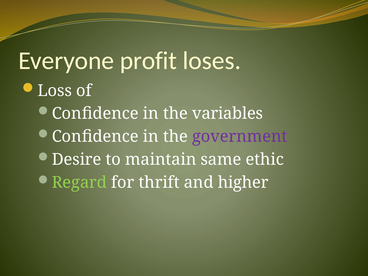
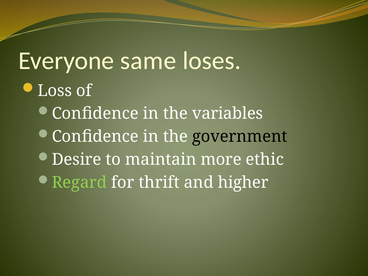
profit: profit -> same
government colour: purple -> black
same: same -> more
